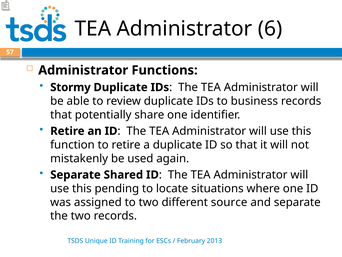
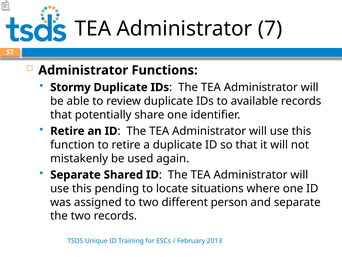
6: 6 -> 7
business: business -> available
source: source -> person
